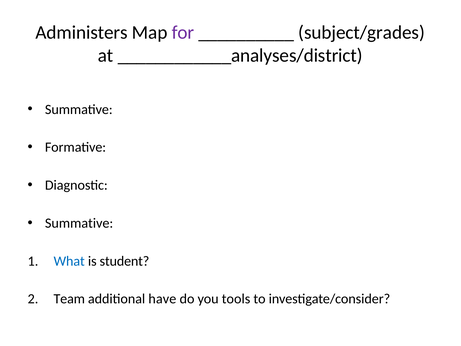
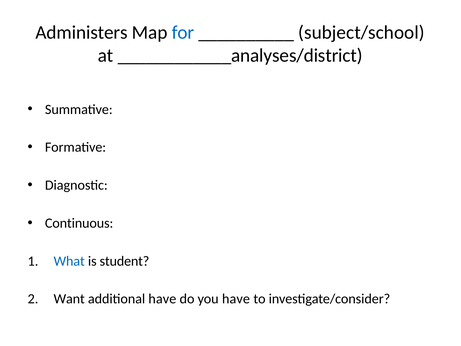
for colour: purple -> blue
subject/grades: subject/grades -> subject/school
Summative at (79, 223): Summative -> Continuous
Team: Team -> Want
you tools: tools -> have
